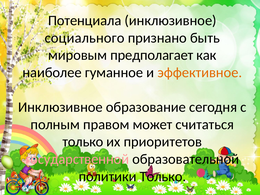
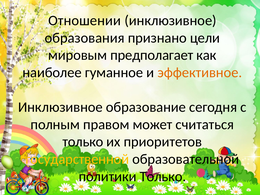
Потенциала: Потенциала -> Отношении
социального: социального -> образования
быть: быть -> цели
государственной colour: pink -> yellow
